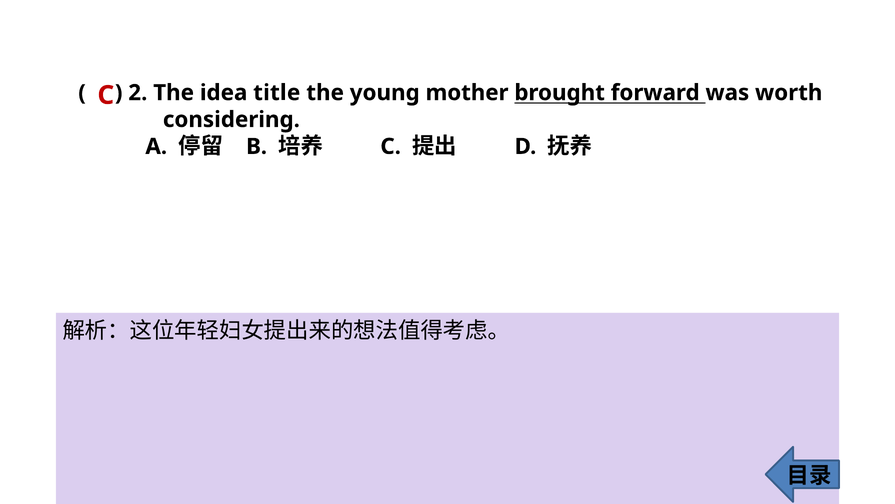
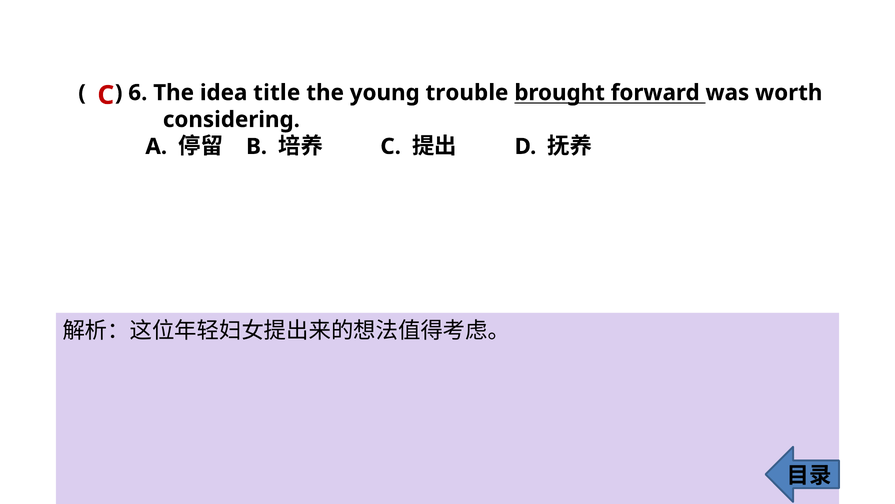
2: 2 -> 6
mother: mother -> trouble
